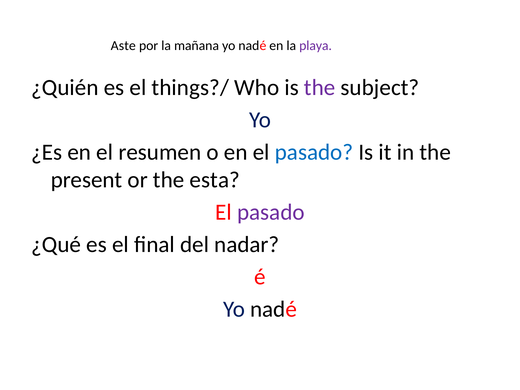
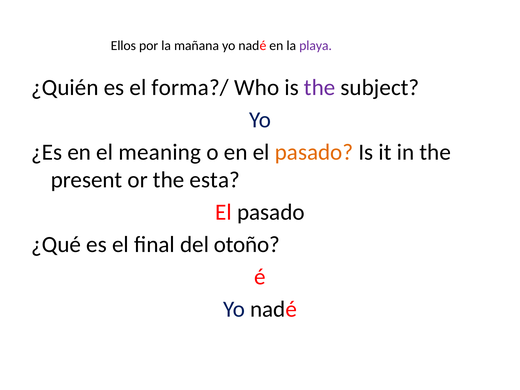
Aste: Aste -> Ellos
things?/: things?/ -> forma?/
resumen: resumen -> meaning
pasado at (314, 152) colour: blue -> orange
pasado at (271, 212) colour: purple -> black
nadar: nadar -> otoño
